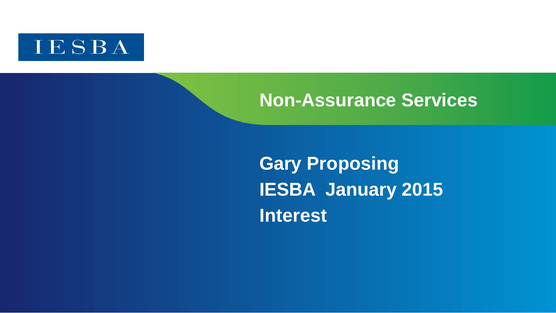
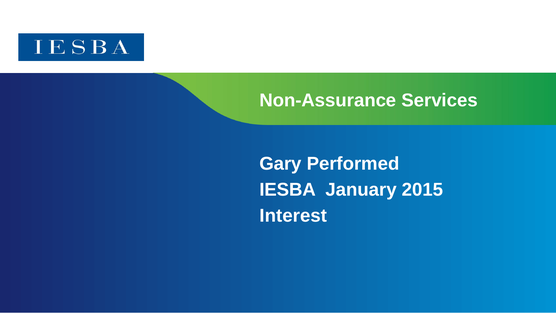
Proposing: Proposing -> Performed
